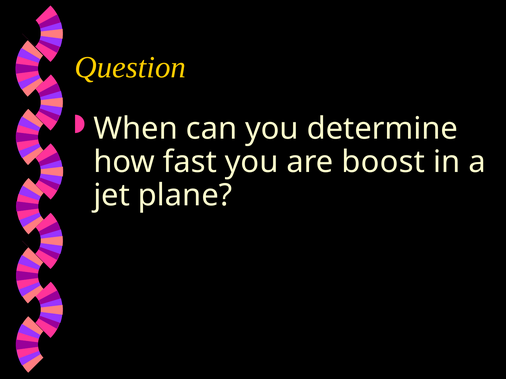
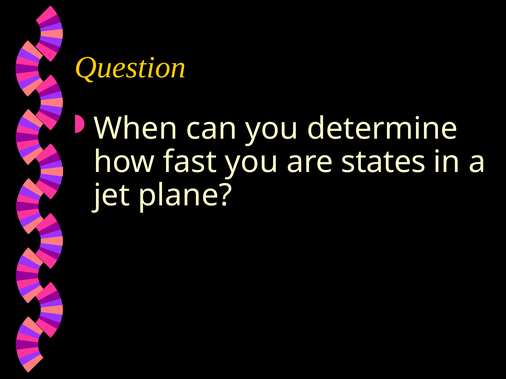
boost: boost -> states
